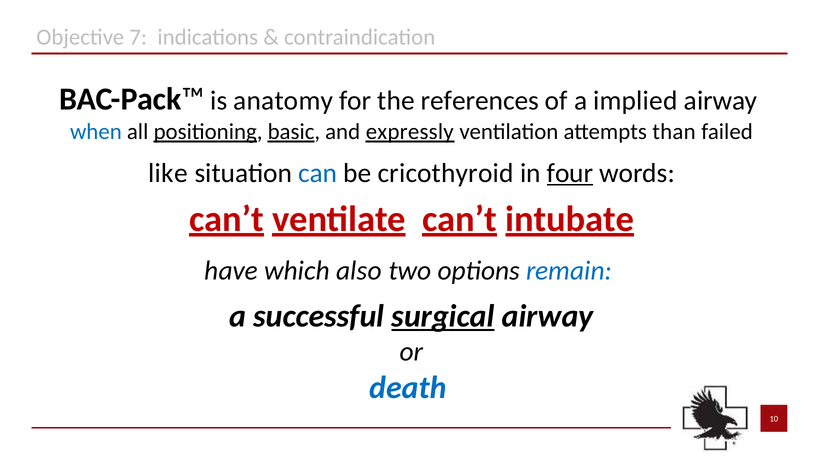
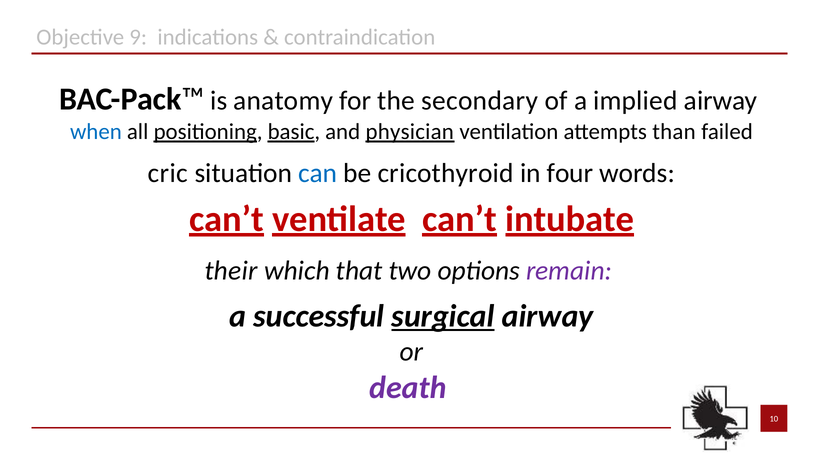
7: 7 -> 9
references: references -> secondary
expressly: expressly -> physician
like: like -> cric
four underline: present -> none
have: have -> their
also: also -> that
remain colour: blue -> purple
death colour: blue -> purple
